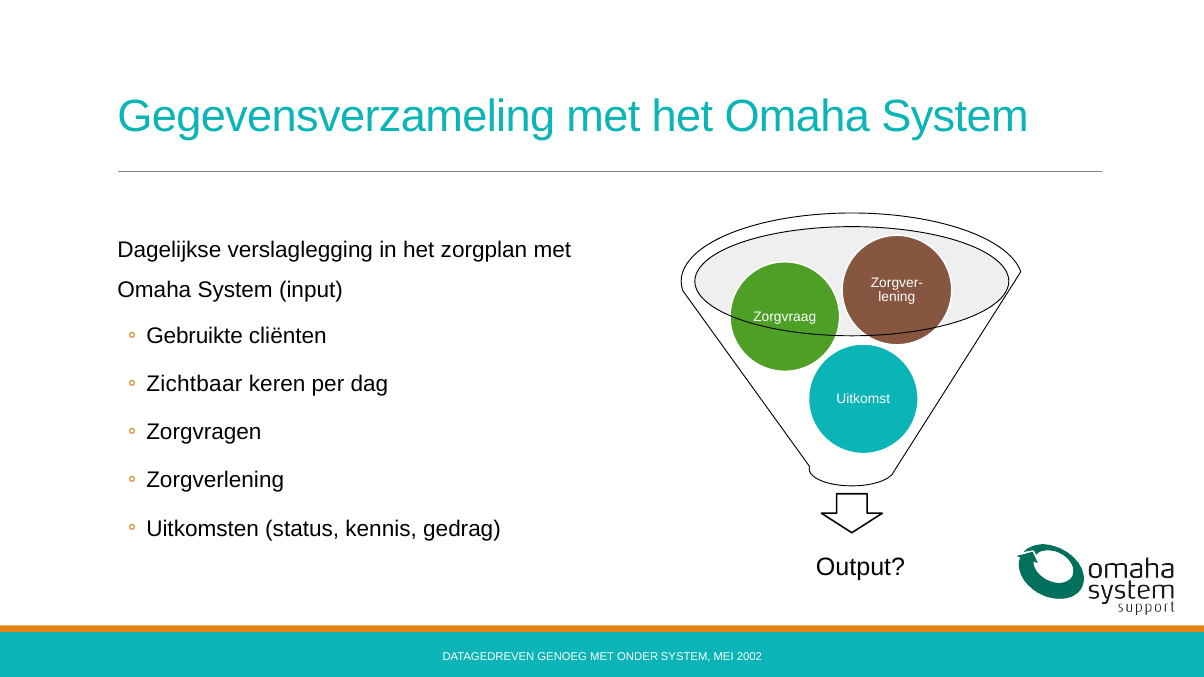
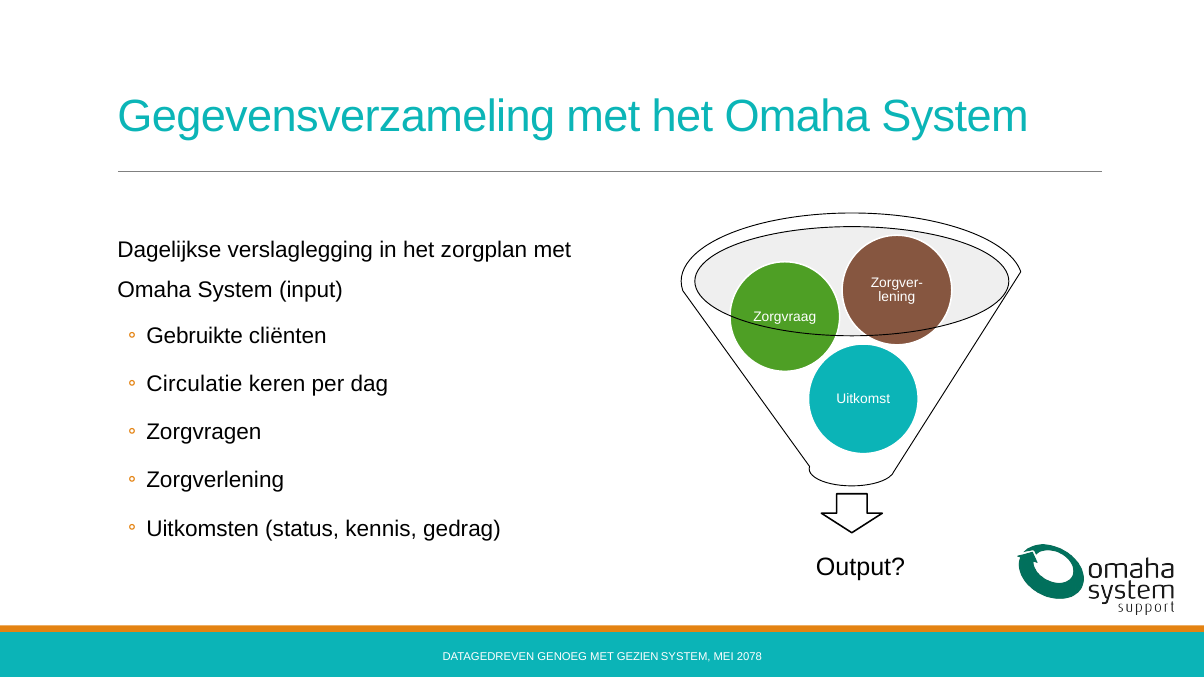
Zichtbaar: Zichtbaar -> Circulatie
ONDER: ONDER -> GEZIEN
2002: 2002 -> 2078
